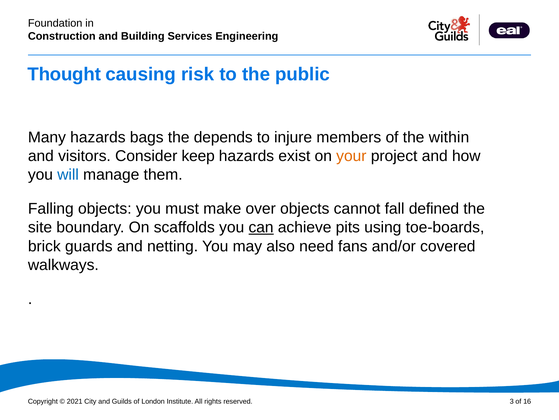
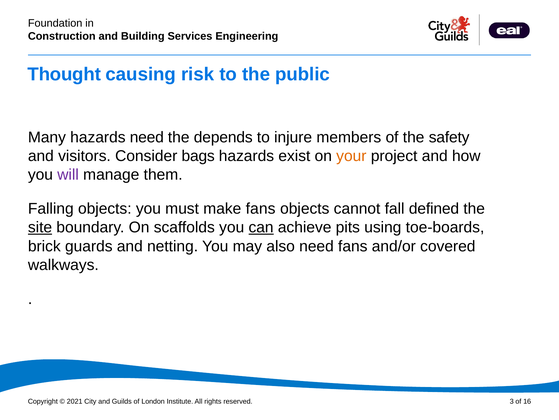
hazards bags: bags -> need
within: within -> safety
keep: keep -> bags
will colour: blue -> purple
make over: over -> fans
site underline: none -> present
